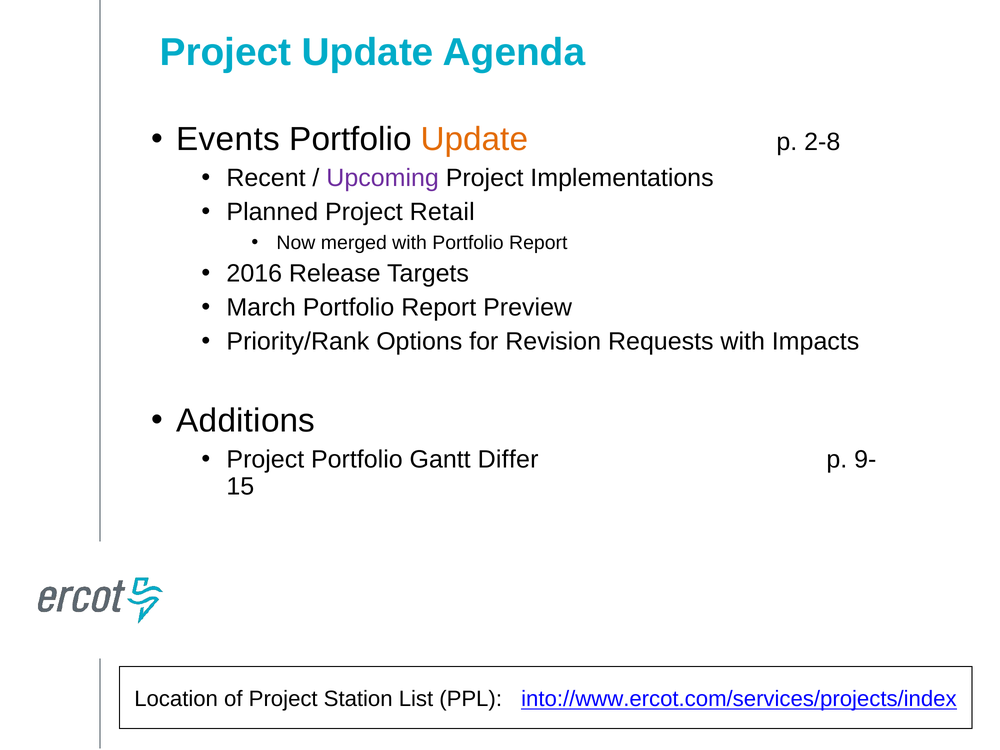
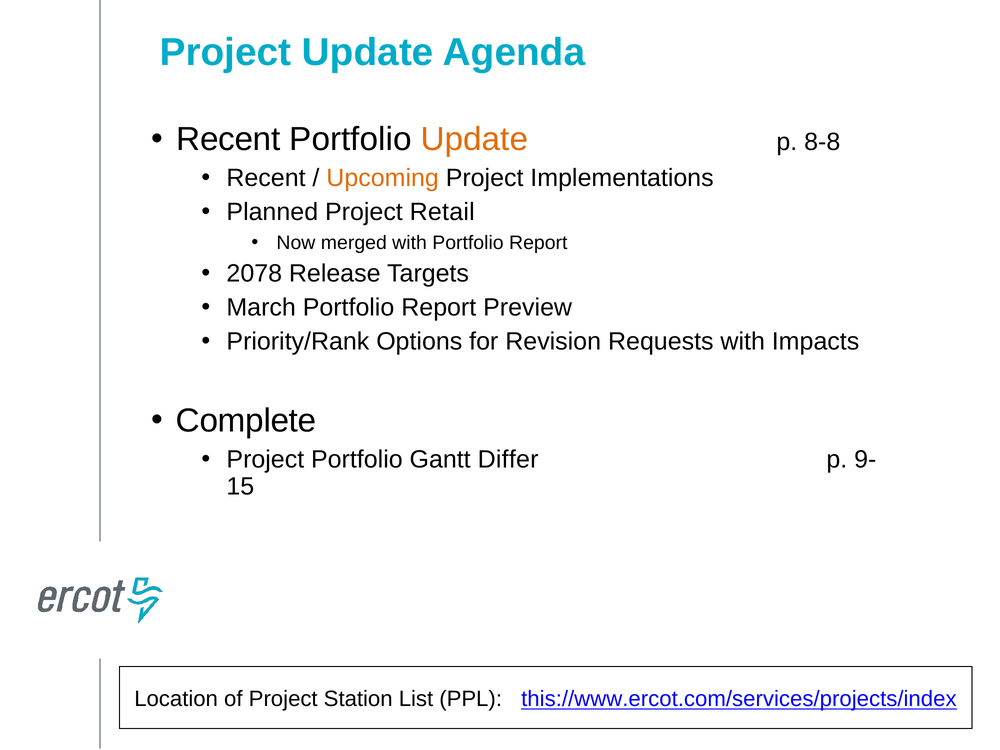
Events at (228, 139): Events -> Recent
2-8: 2-8 -> 8-8
Upcoming colour: purple -> orange
2016: 2016 -> 2078
Additions: Additions -> Complete
into://www.ercot.com/services/projects/index: into://www.ercot.com/services/projects/index -> this://www.ercot.com/services/projects/index
